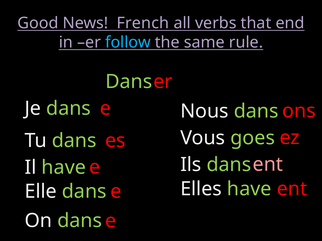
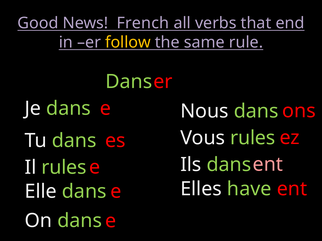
follow colour: light blue -> yellow
Vous goes: goes -> rules
Il have: have -> rules
